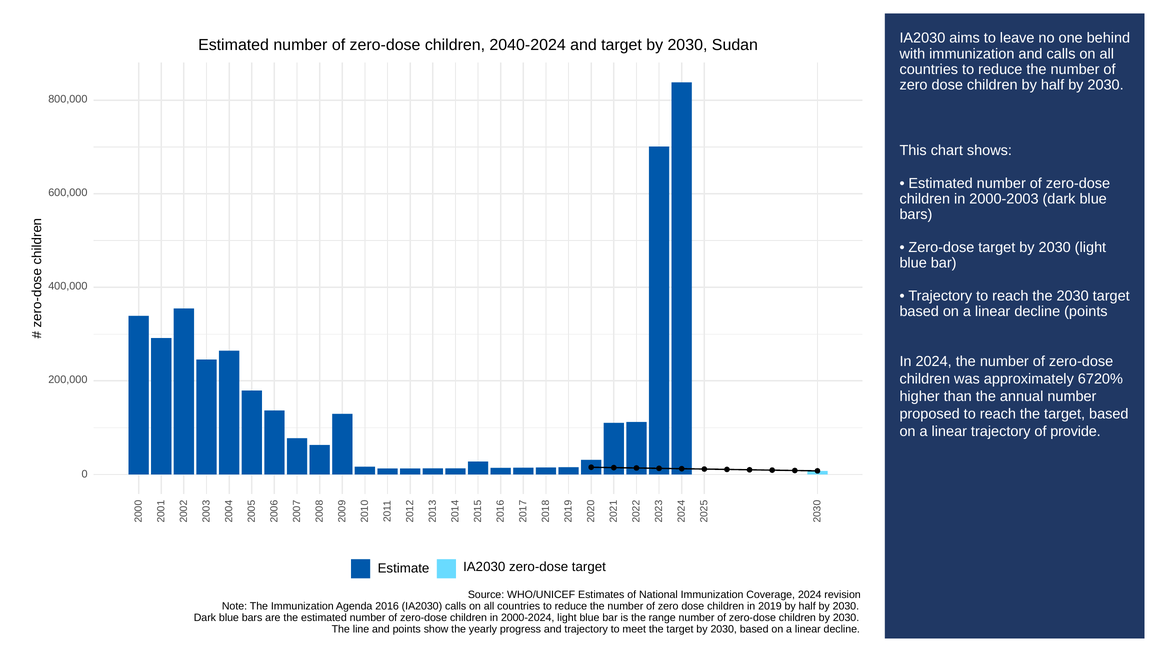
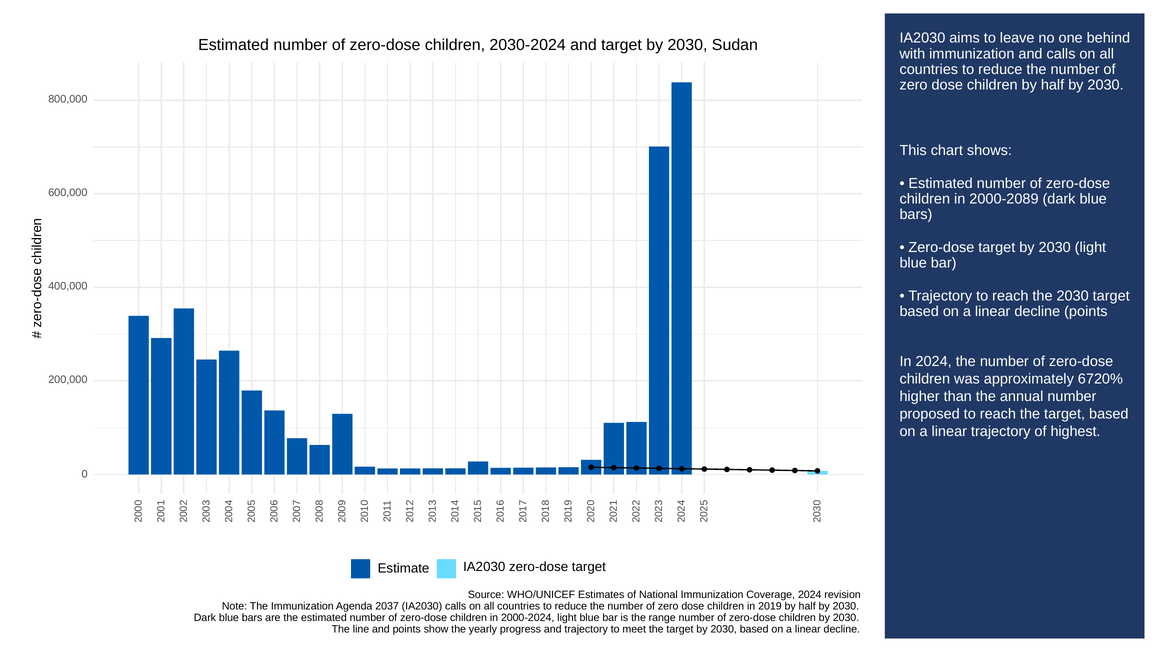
2040-2024: 2040-2024 -> 2030-2024
2000-2003: 2000-2003 -> 2000-2089
provide: provide -> highest
2016: 2016 -> 2037
